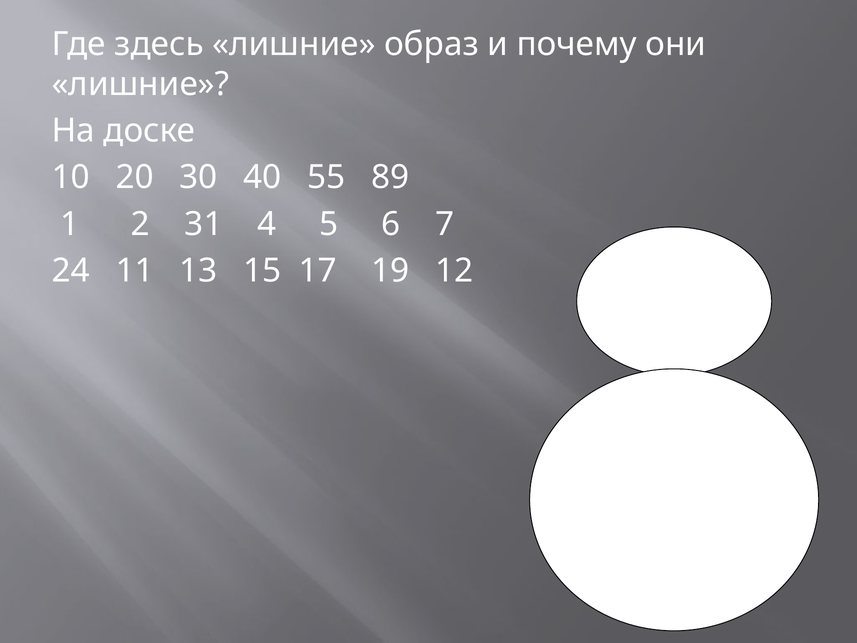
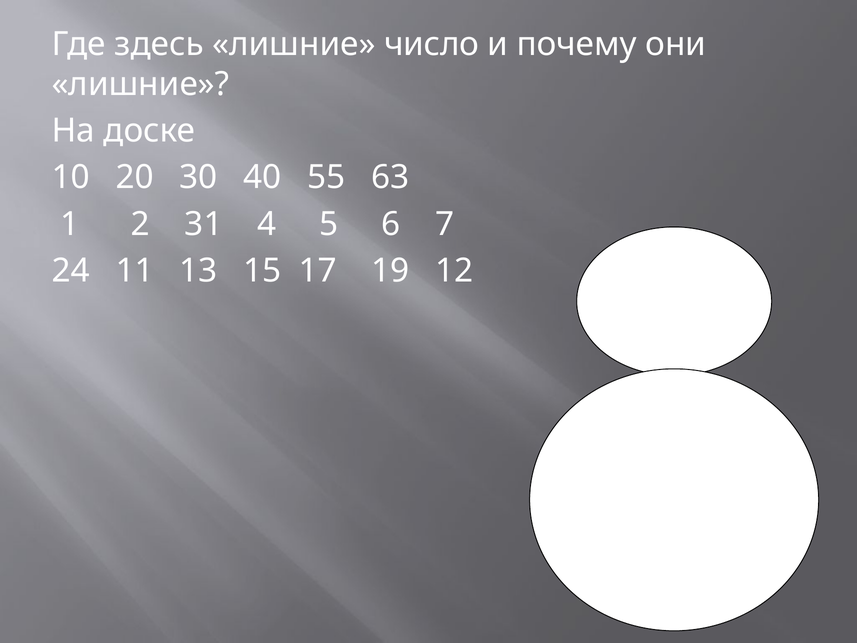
образ: образ -> число
89: 89 -> 63
